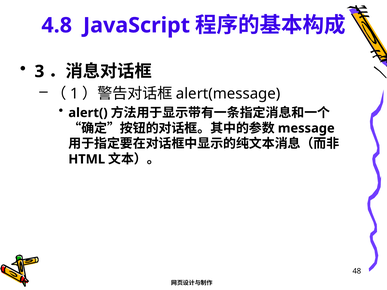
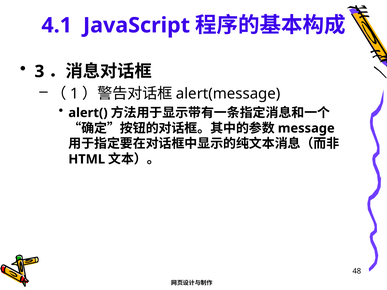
4.8: 4.8 -> 4.1
